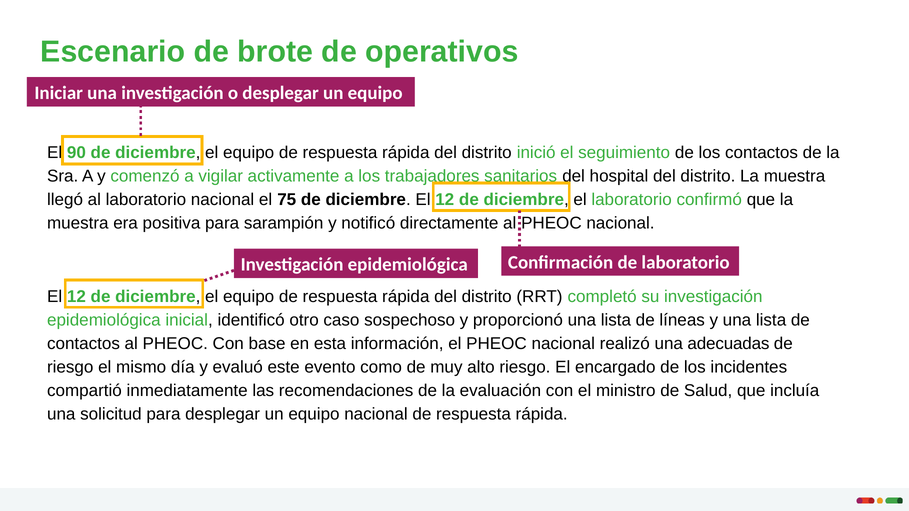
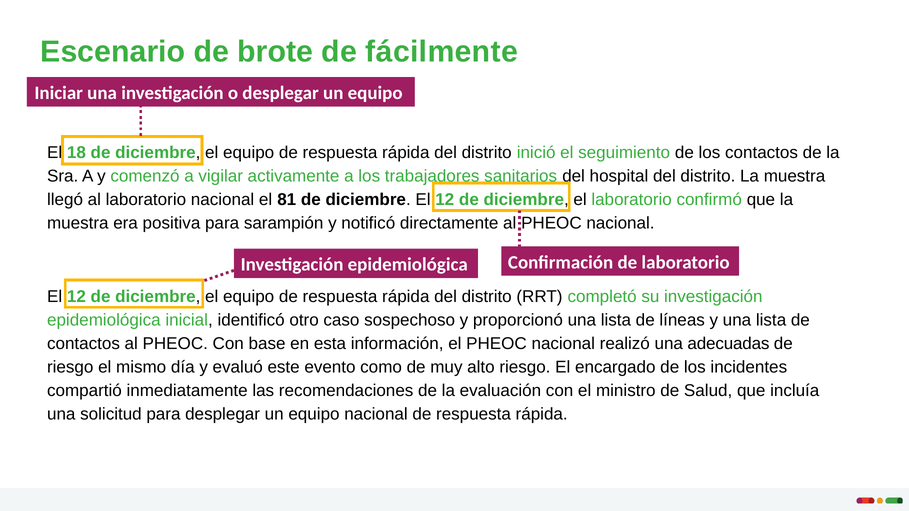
operativos: operativos -> fácilmente
90: 90 -> 18
75: 75 -> 81
